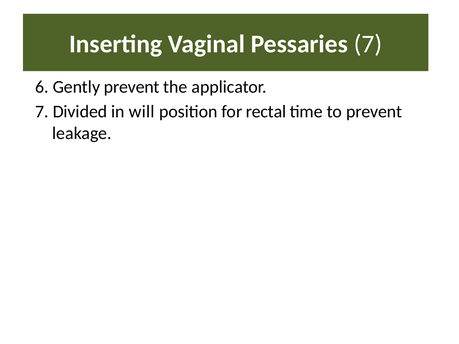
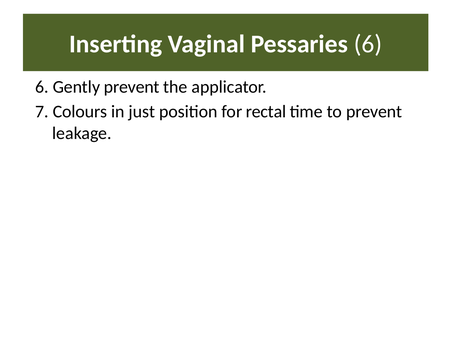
Pessaries 7: 7 -> 6
Divided: Divided -> Colours
will: will -> just
